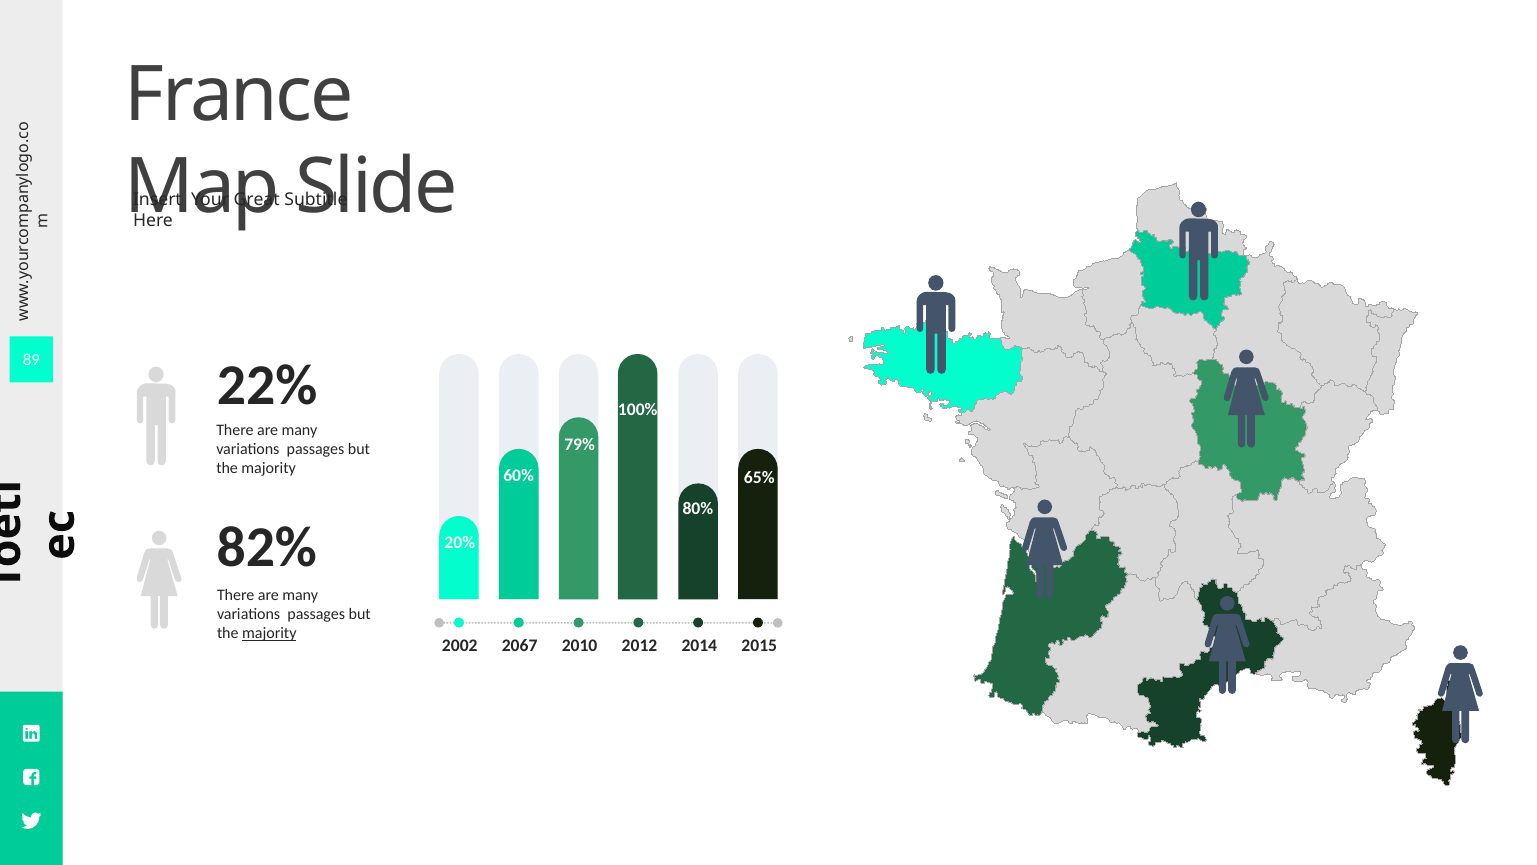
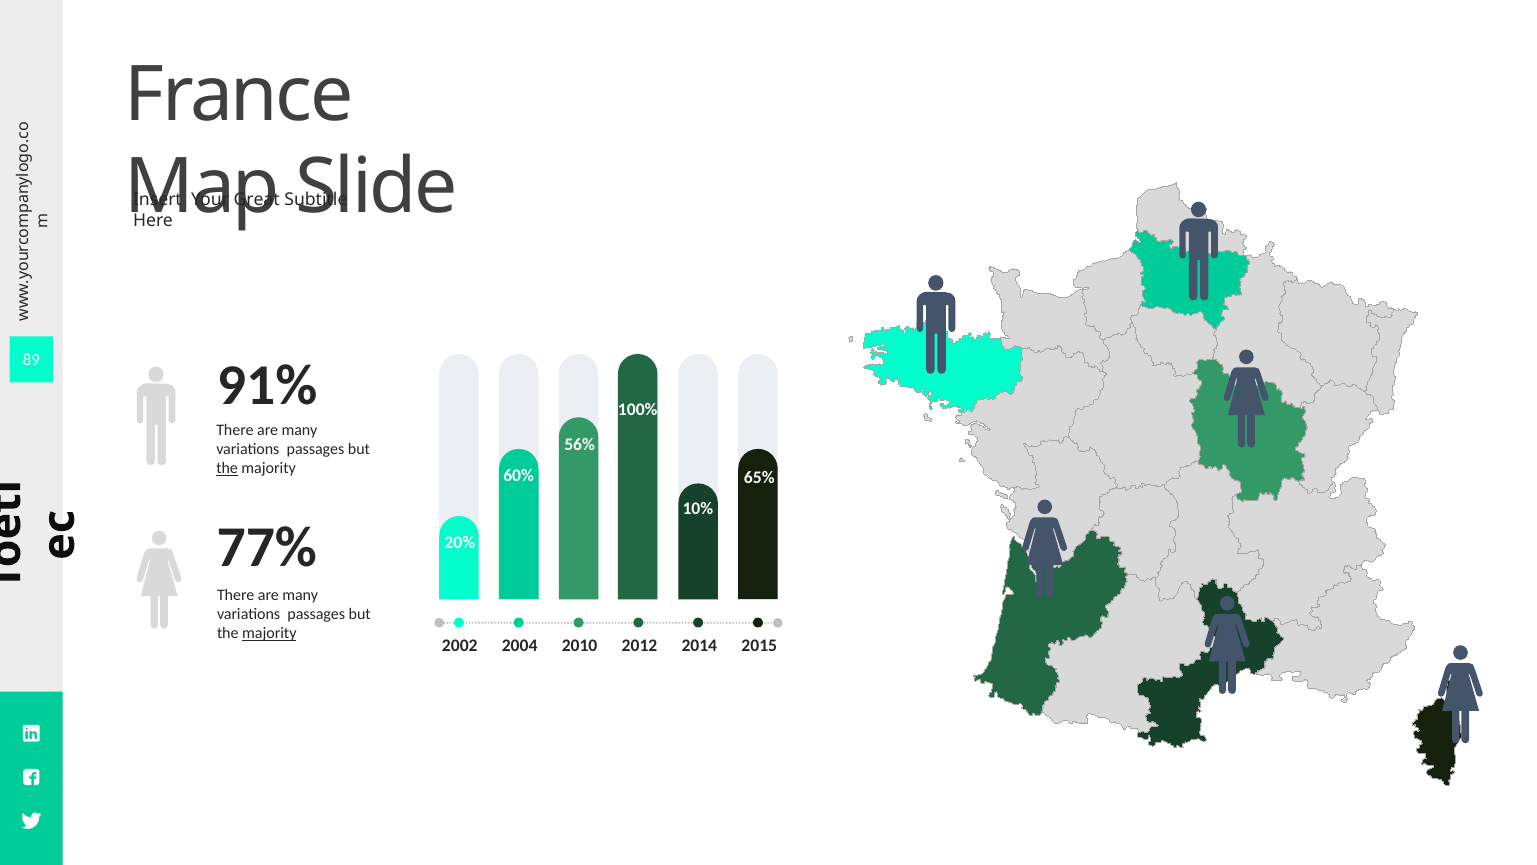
22%: 22% -> 91%
79%: 79% -> 56%
the at (227, 468) underline: none -> present
80%: 80% -> 10%
82%: 82% -> 77%
2067: 2067 -> 2004
